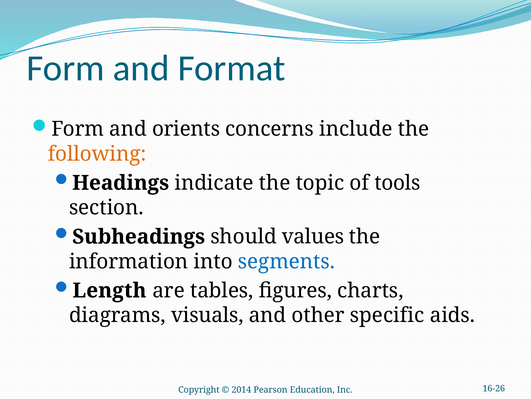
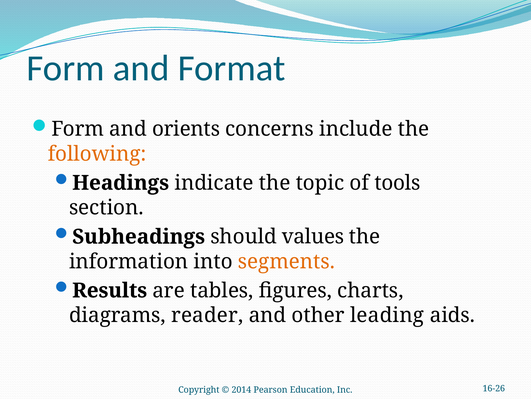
segments colour: blue -> orange
Length: Length -> Results
visuals: visuals -> reader
specific: specific -> leading
